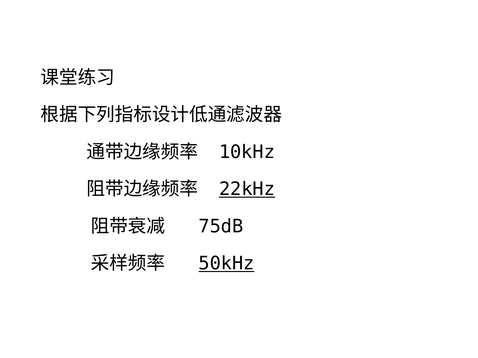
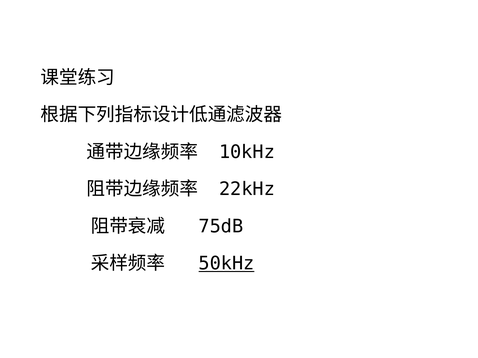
22kHz underline: present -> none
